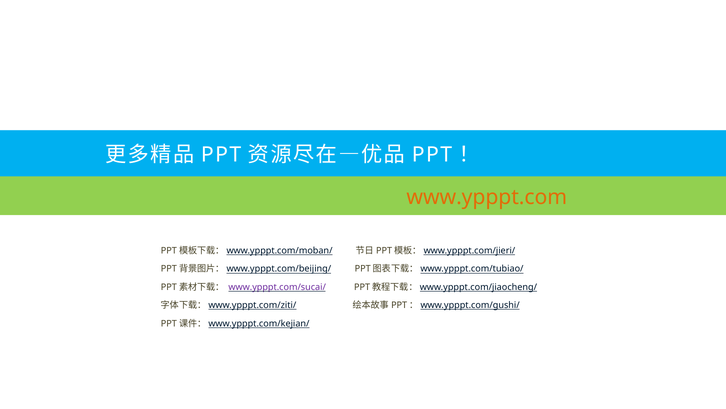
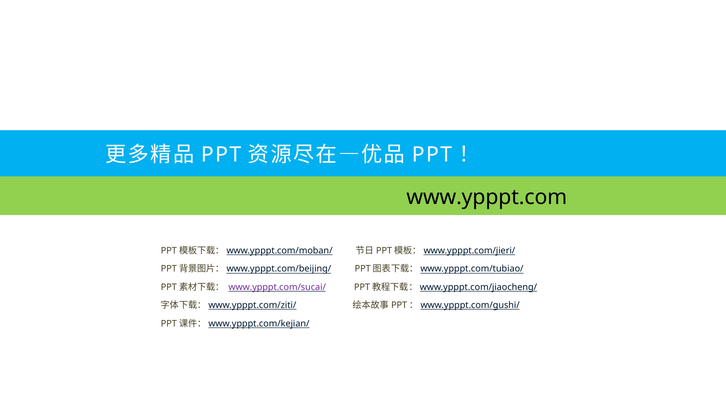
www.ypppt.com colour: orange -> black
